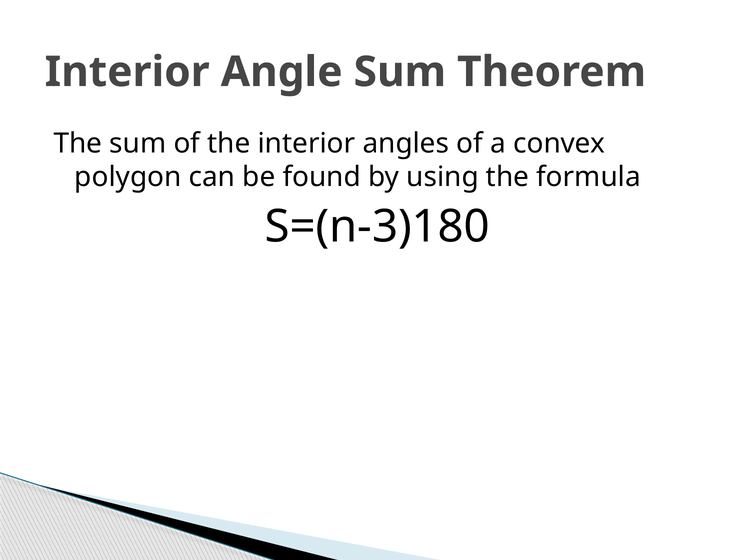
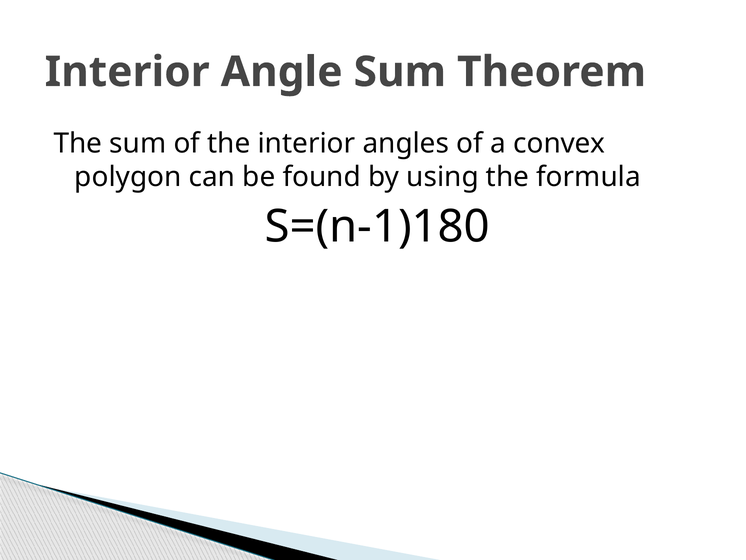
S=(n-3)180: S=(n-3)180 -> S=(n-1)180
